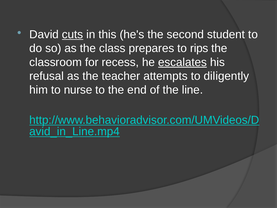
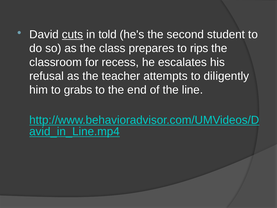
this: this -> told
escalates underline: present -> none
nurse: nurse -> grabs
